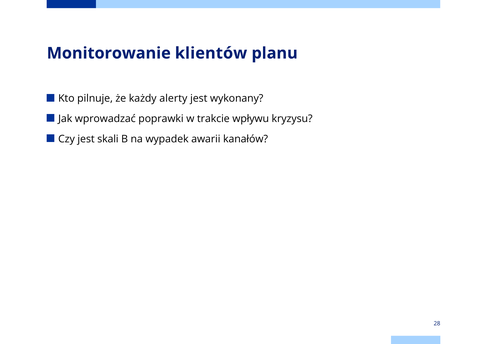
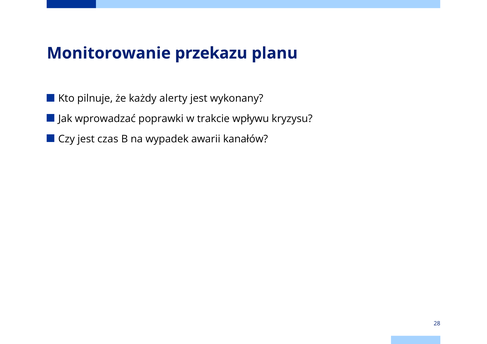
klientów: klientów -> przekazu
skali: skali -> czas
